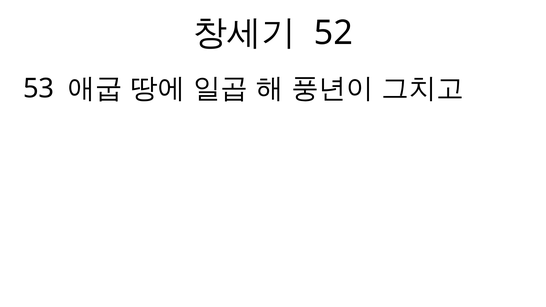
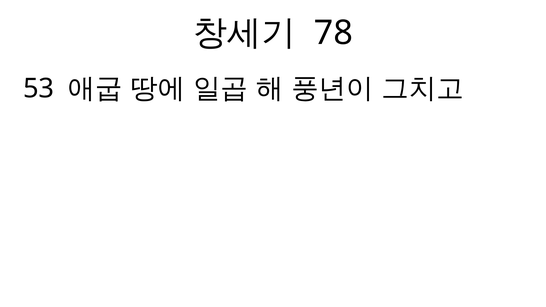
52: 52 -> 78
